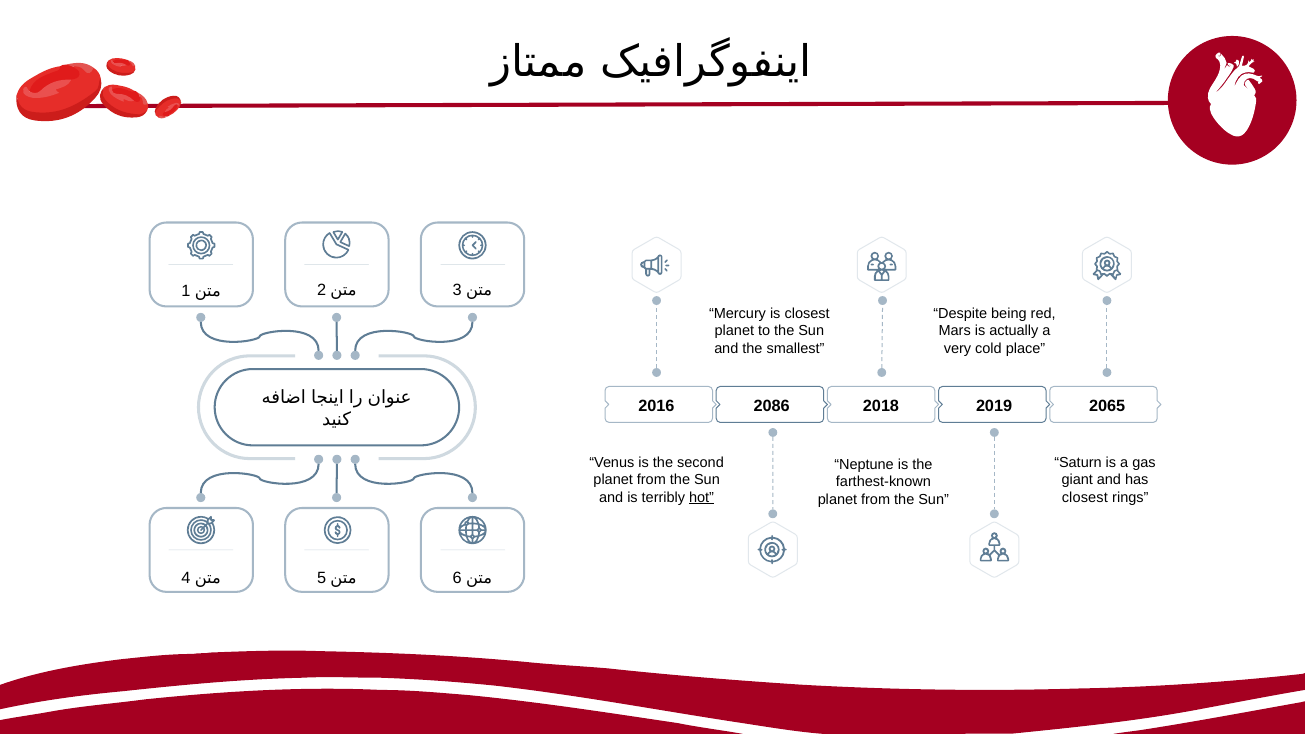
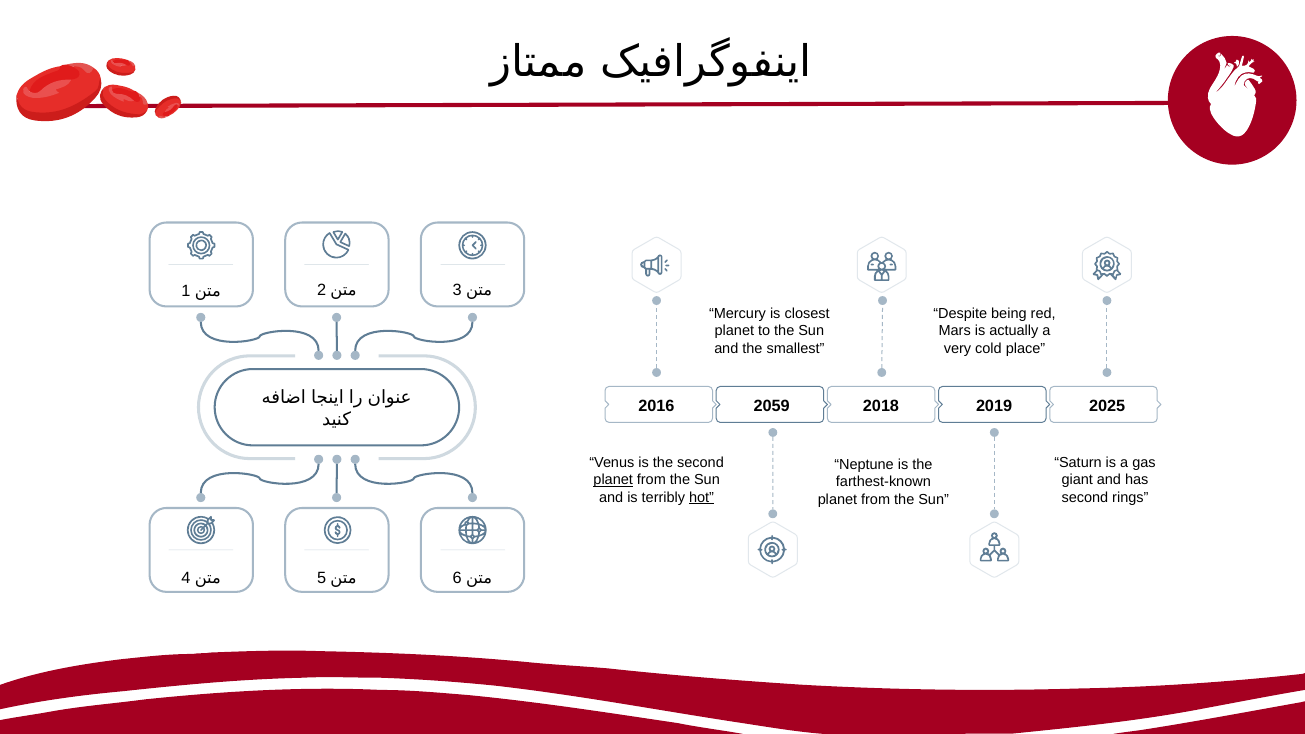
2086: 2086 -> 2059
2065: 2065 -> 2025
planet at (613, 480) underline: none -> present
closest at (1085, 498): closest -> second
